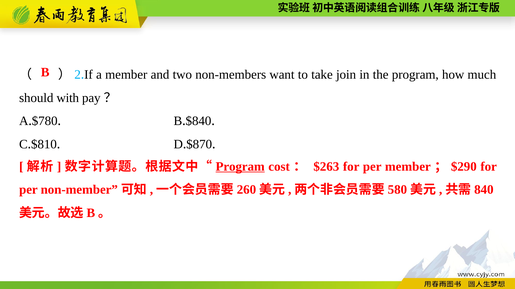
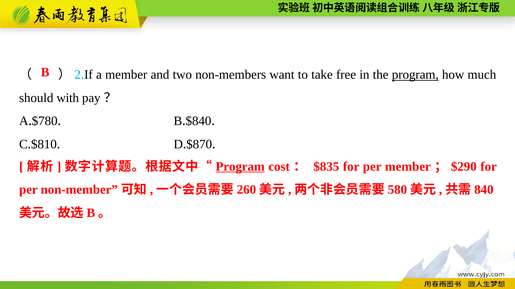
join: join -> free
program at (415, 75) underline: none -> present
$263: $263 -> $835
